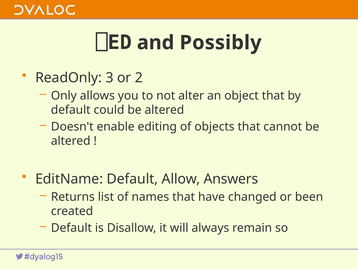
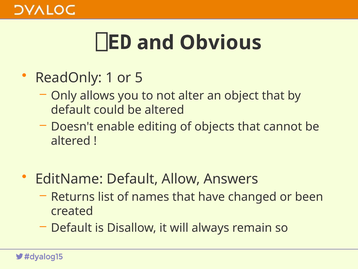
Possibly: Possibly -> Obvious
3: 3 -> 1
2: 2 -> 5
